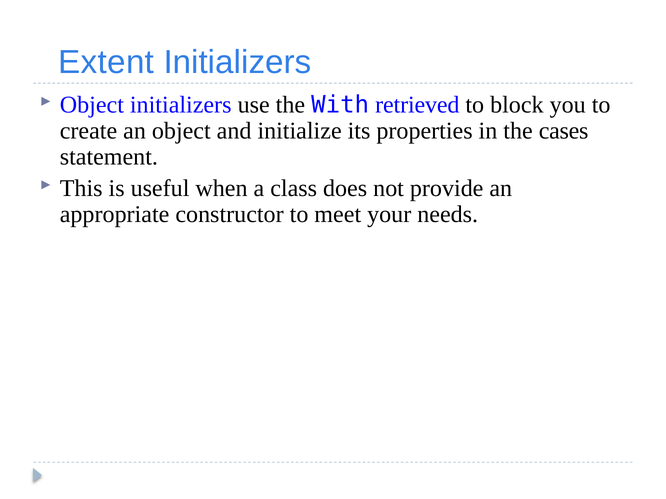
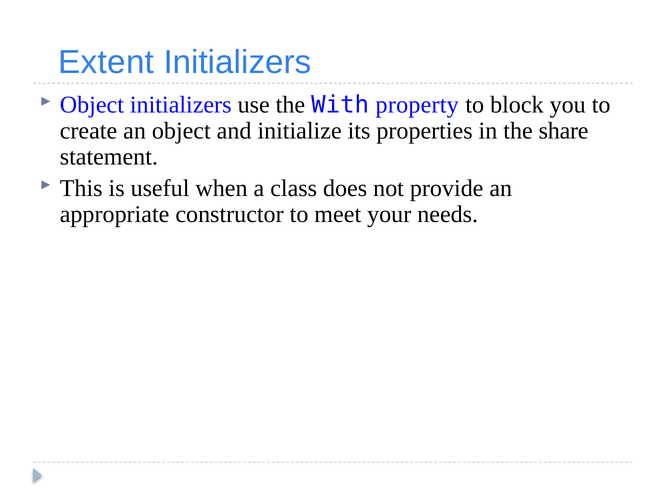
retrieved: retrieved -> property
cases: cases -> share
